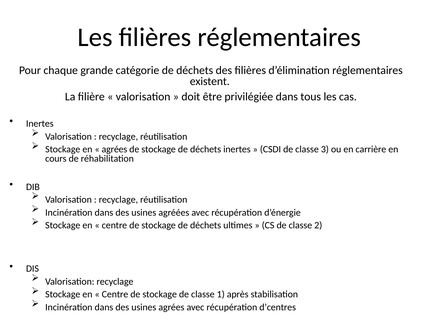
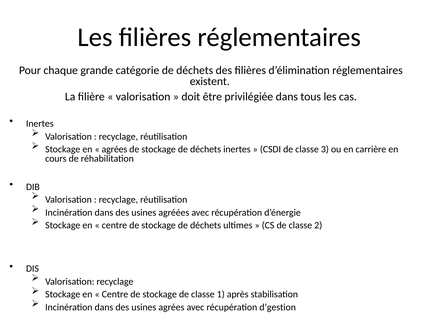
d’centres: d’centres -> d’gestion
